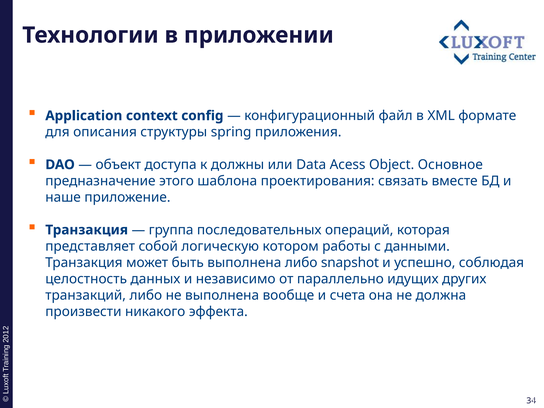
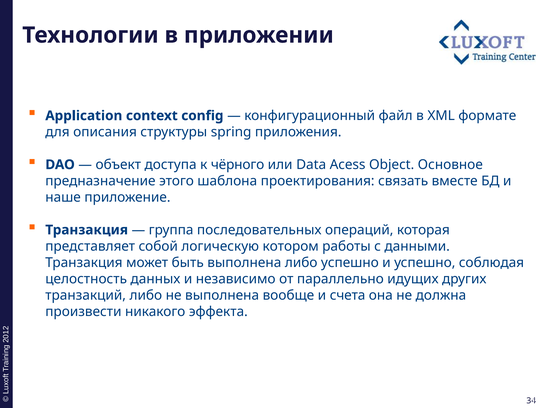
должны: должны -> чёрного
либо snapshot: snapshot -> успешно
